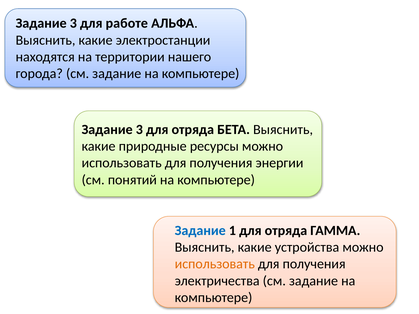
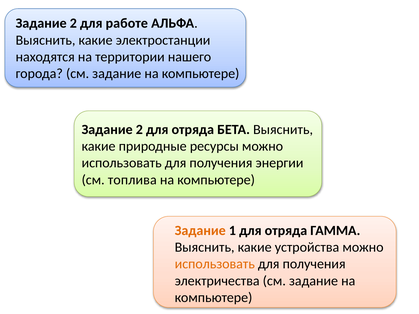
3 at (73, 23): 3 -> 2
3 at (139, 130): 3 -> 2
понятий: понятий -> топлива
Задание at (200, 231) colour: blue -> orange
